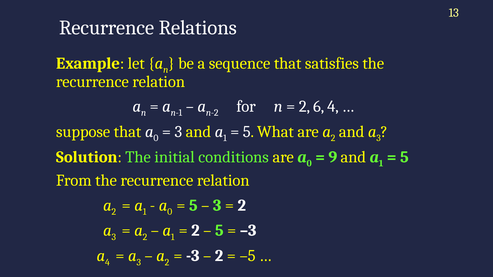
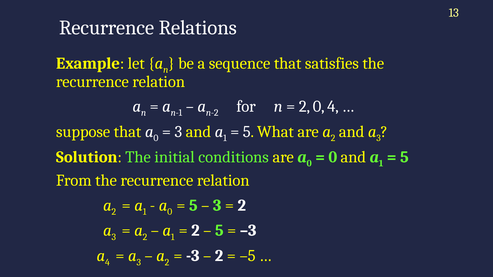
2 6: 6 -> 0
9 at (333, 157): 9 -> 0
